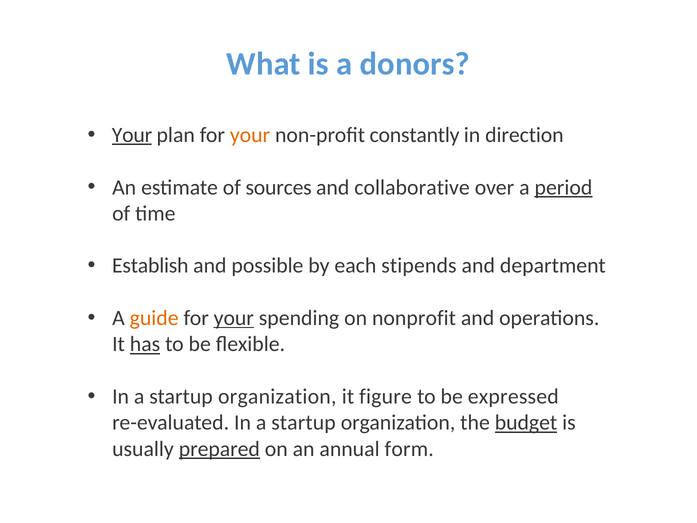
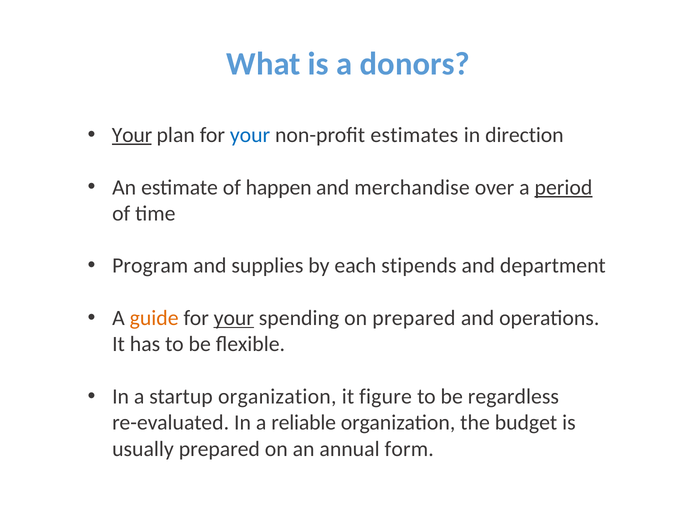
your at (250, 135) colour: orange -> blue
constantly: constantly -> estimates
sources: sources -> happen
collaborative: collaborative -> merchandise
Establish: Establish -> Program
possible: possible -> supplies
on nonprofit: nonprofit -> prepared
has underline: present -> none
expressed: expressed -> regardless
re-evaluated In a startup: startup -> reliable
budget underline: present -> none
prepared at (219, 449) underline: present -> none
